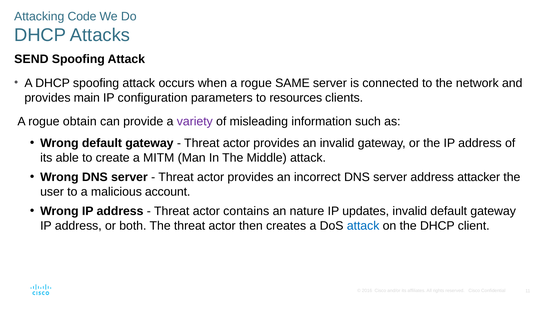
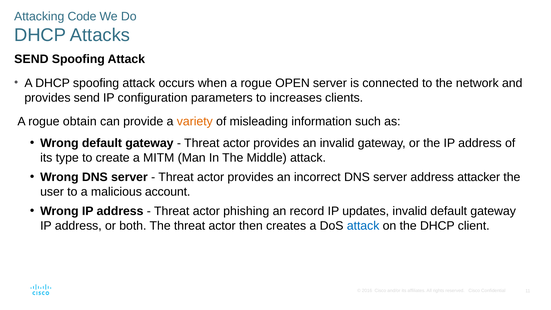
SAME: SAME -> OPEN
provides main: main -> send
resources: resources -> increases
variety colour: purple -> orange
able: able -> type
contains: contains -> phishing
nature: nature -> record
